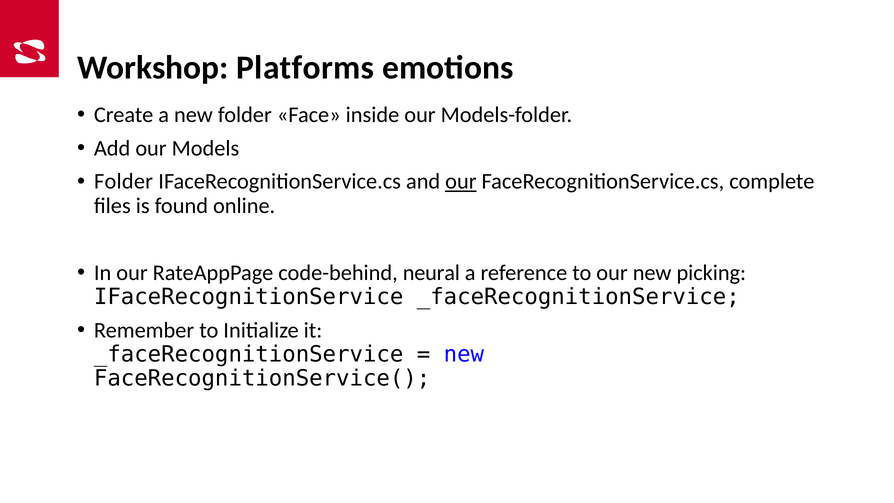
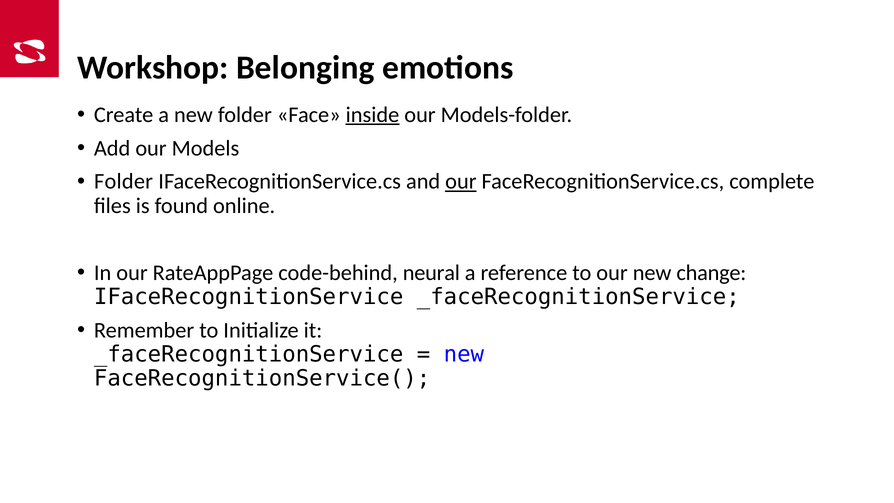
Platforms: Platforms -> Belonging
inside underline: none -> present
picking: picking -> change
